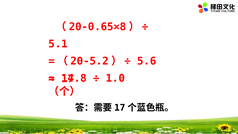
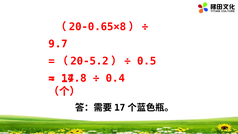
5.1: 5.1 -> 9.7
5.6: 5.6 -> 0.5
1.0: 1.0 -> 0.4
